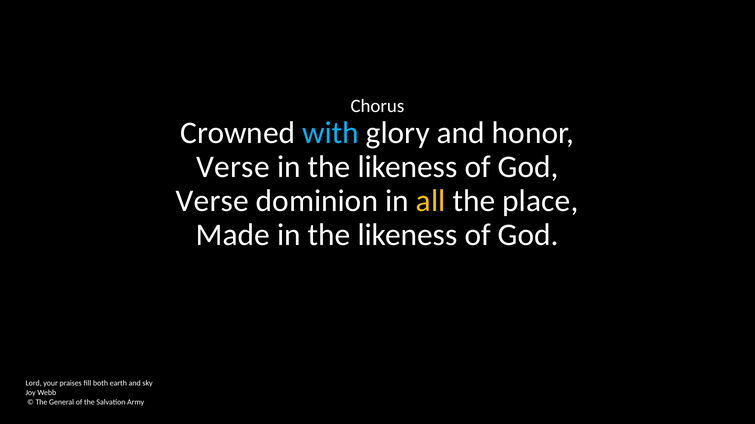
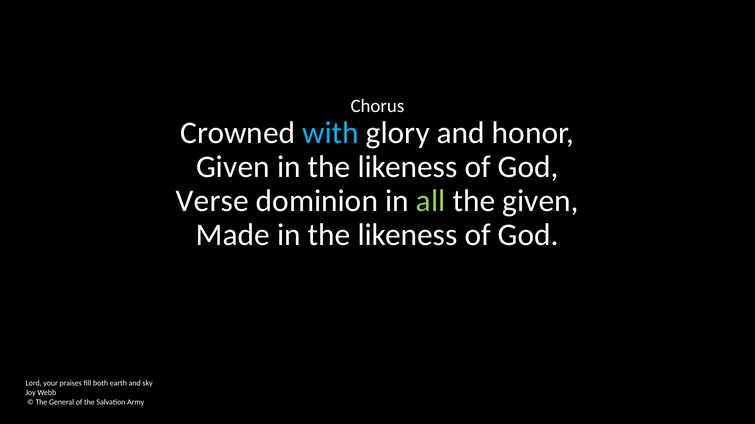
Verse at (233, 167): Verse -> Given
all colour: yellow -> light green
the place: place -> given
